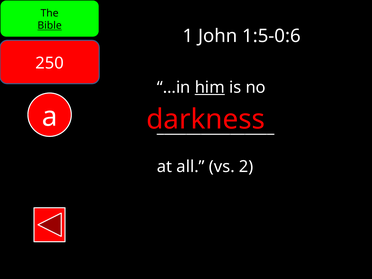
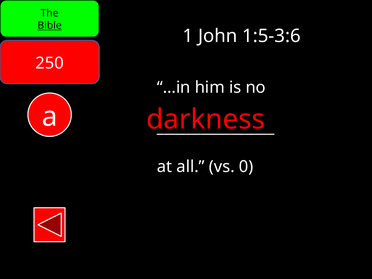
1:5-0:6: 1:5-0:6 -> 1:5-3:6
him underline: present -> none
2: 2 -> 0
